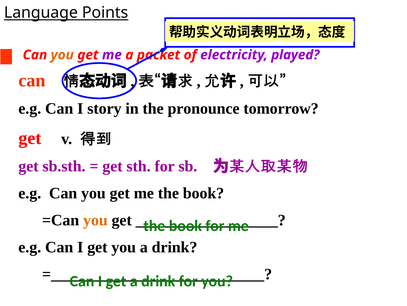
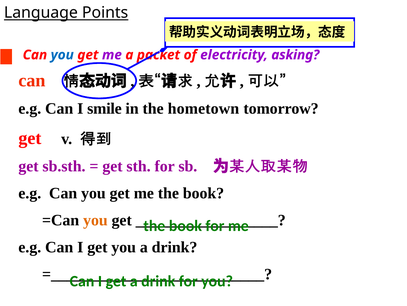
you at (62, 55) colour: orange -> blue
played: played -> asking
story: story -> smile
pronounce: pronounce -> hometown
